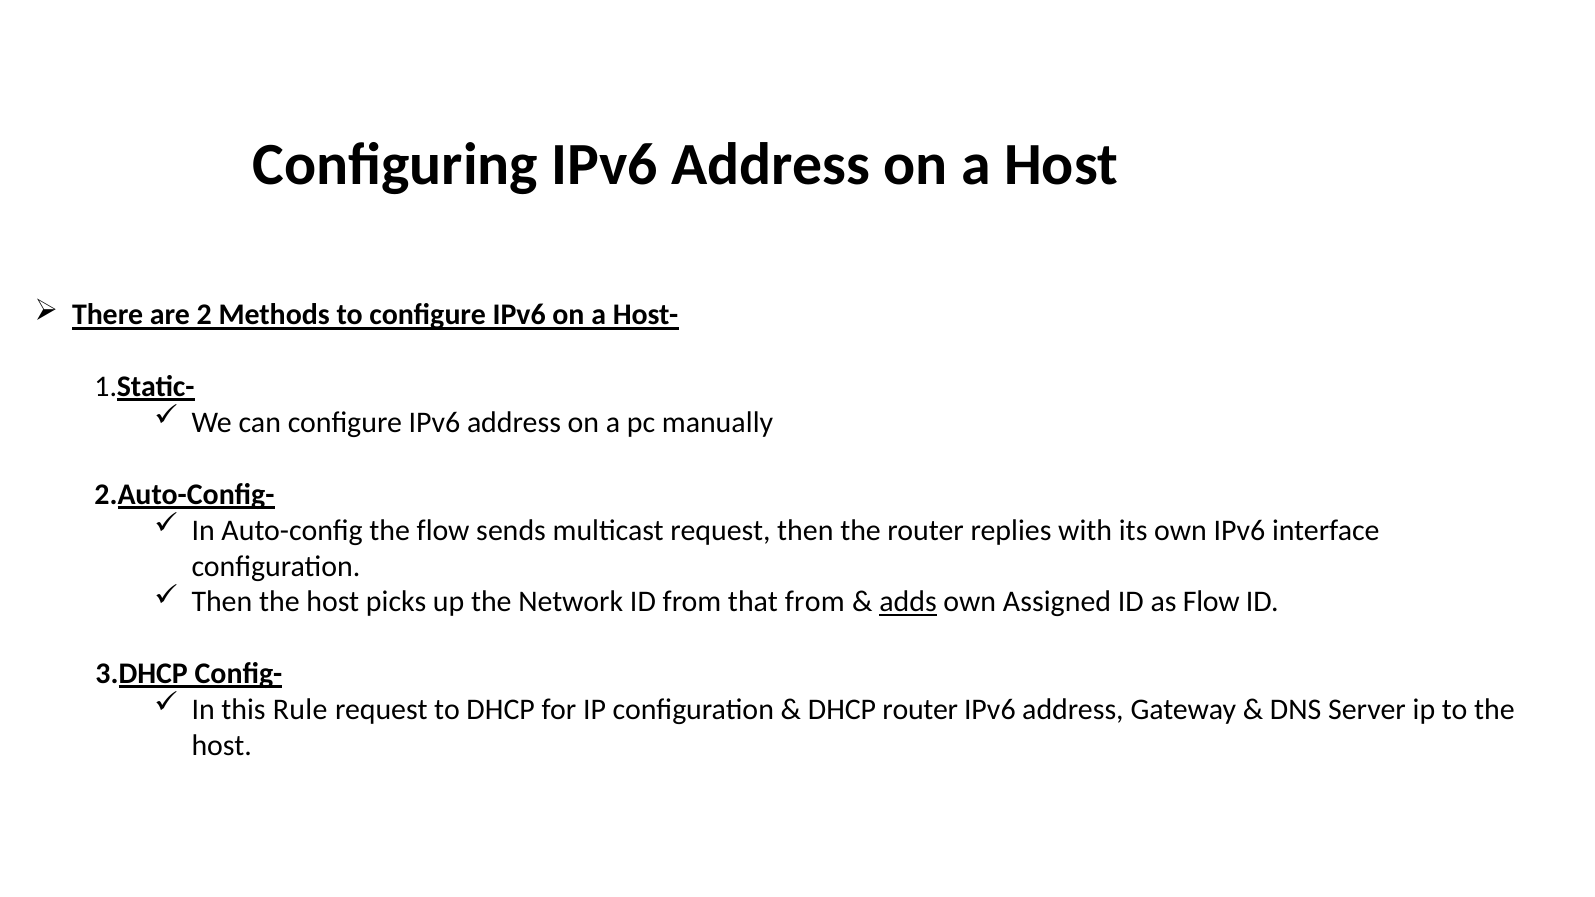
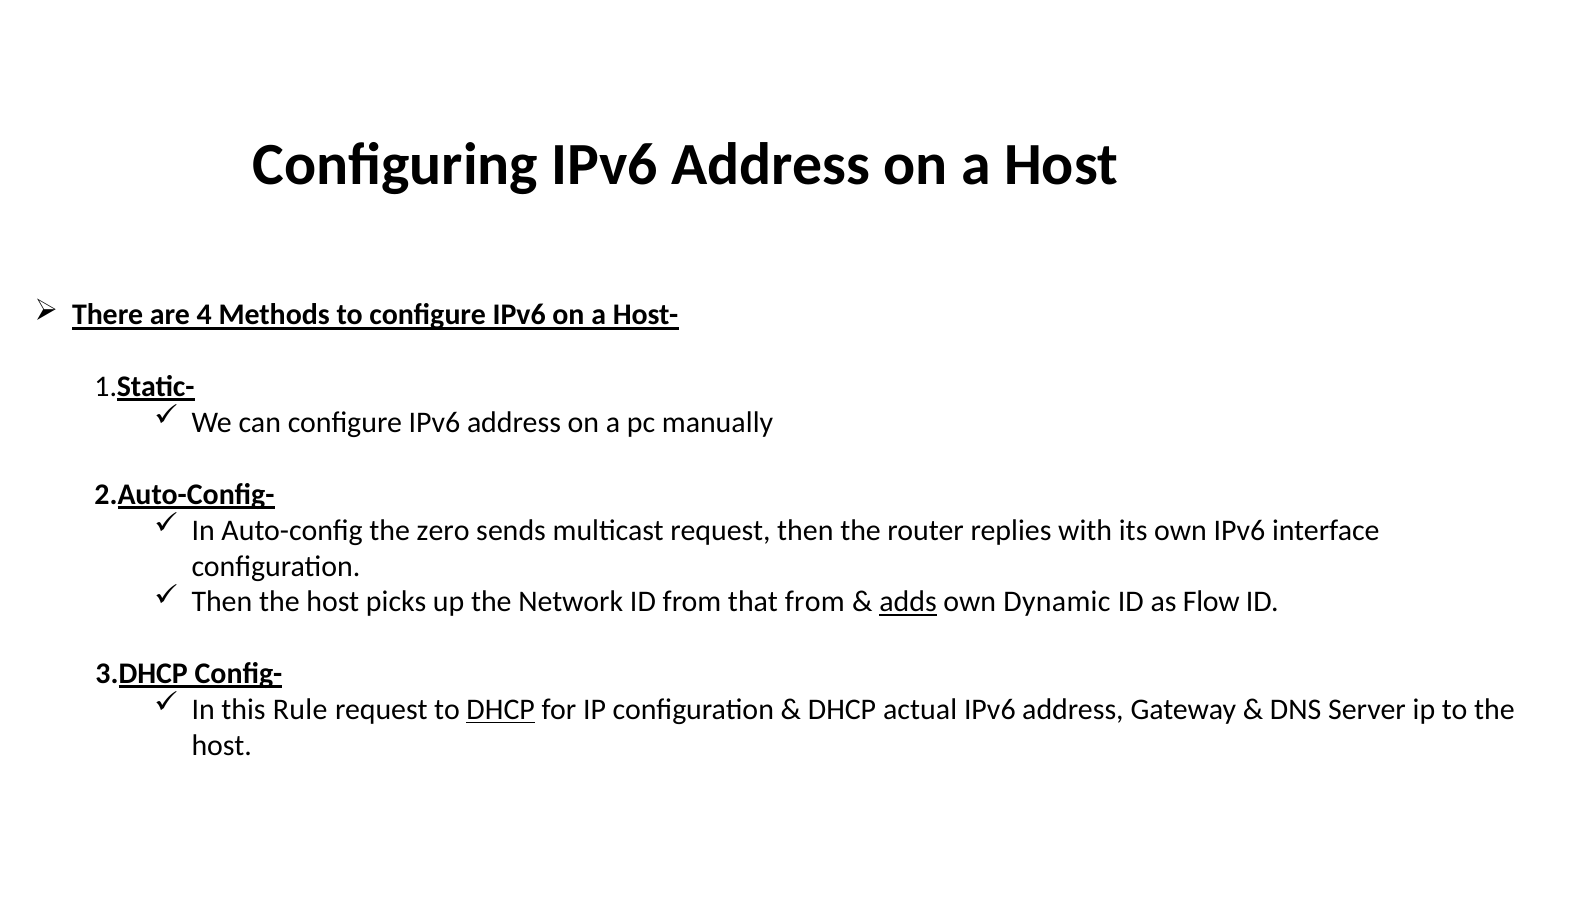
2: 2 -> 4
the flow: flow -> zero
Assigned: Assigned -> Dynamic
DHCP at (501, 710) underline: none -> present
DHCP router: router -> actual
